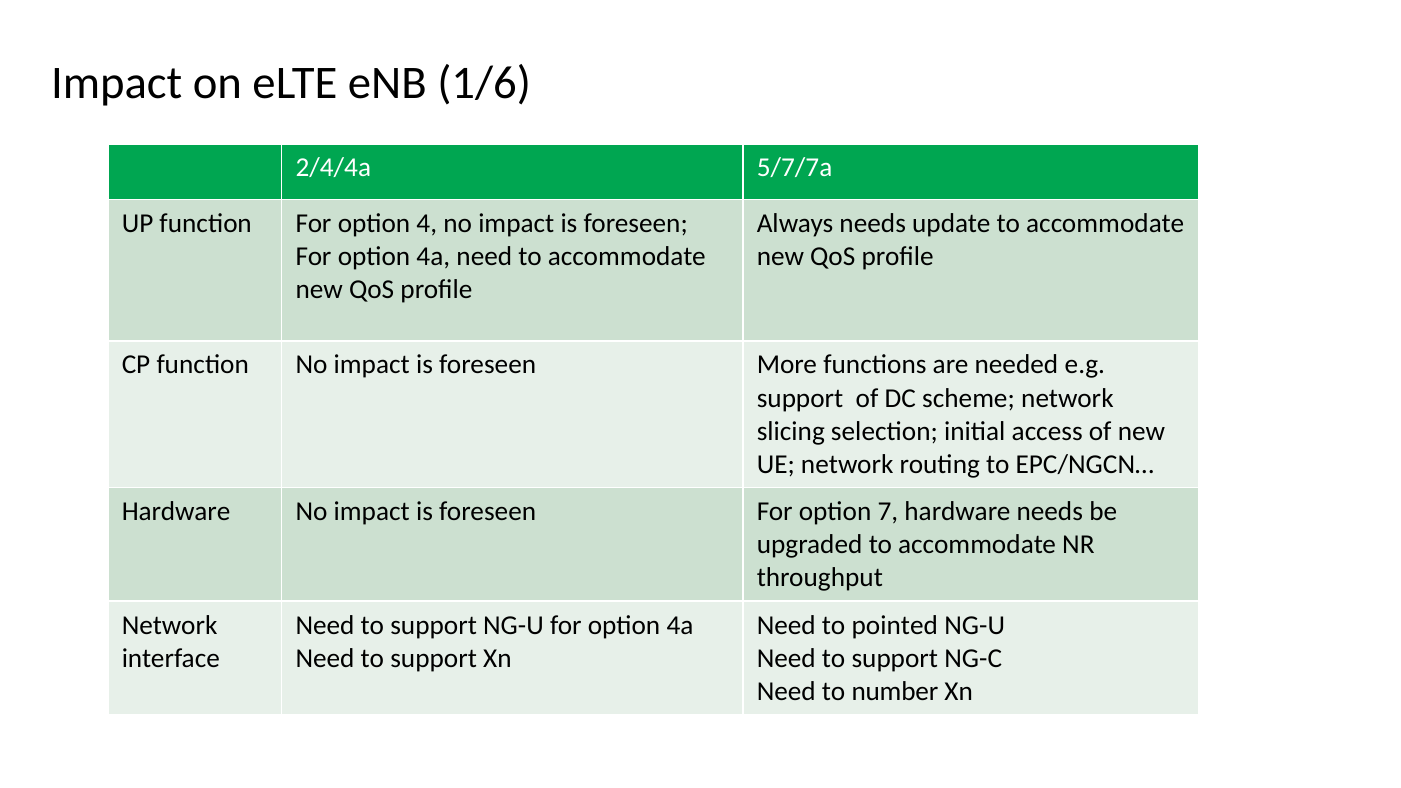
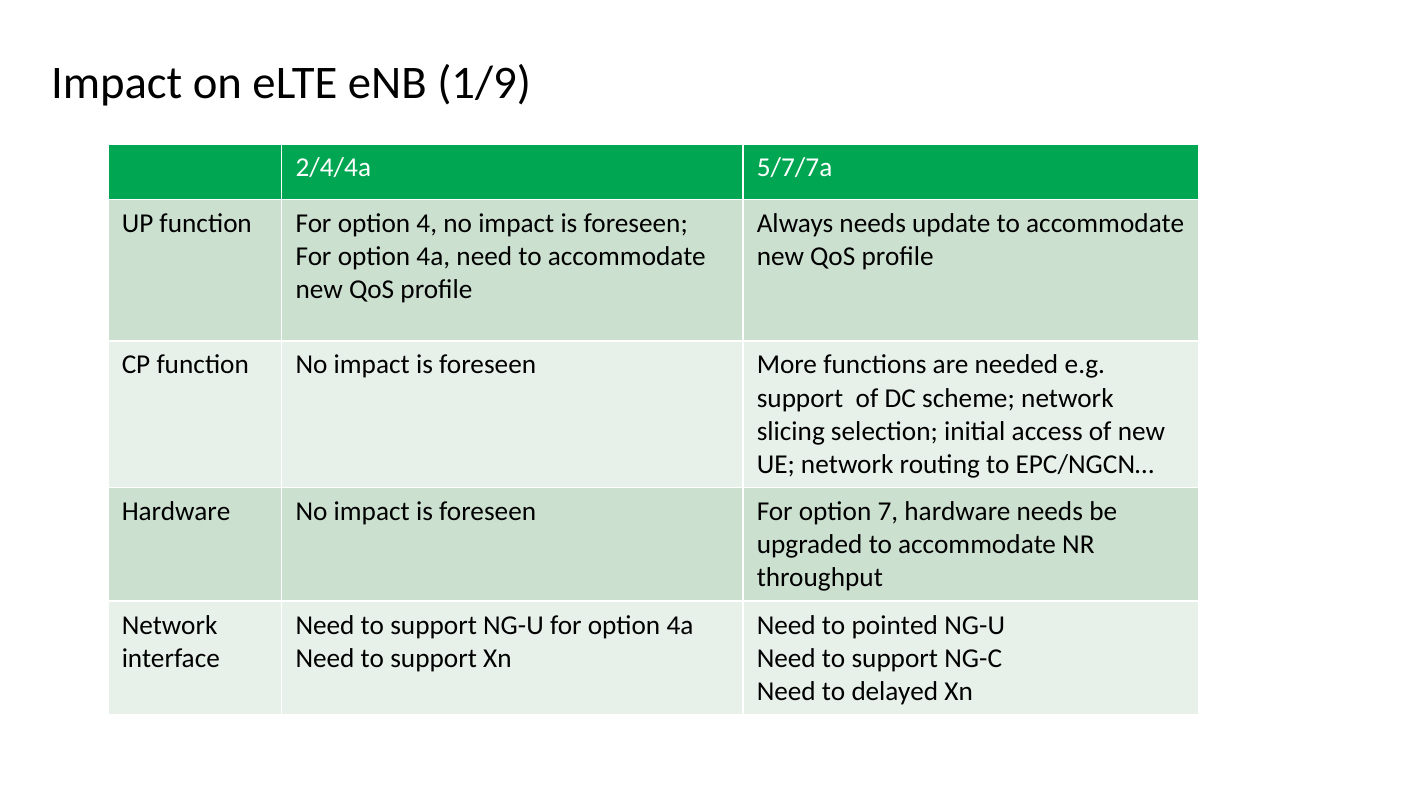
1/6: 1/6 -> 1/9
number: number -> delayed
